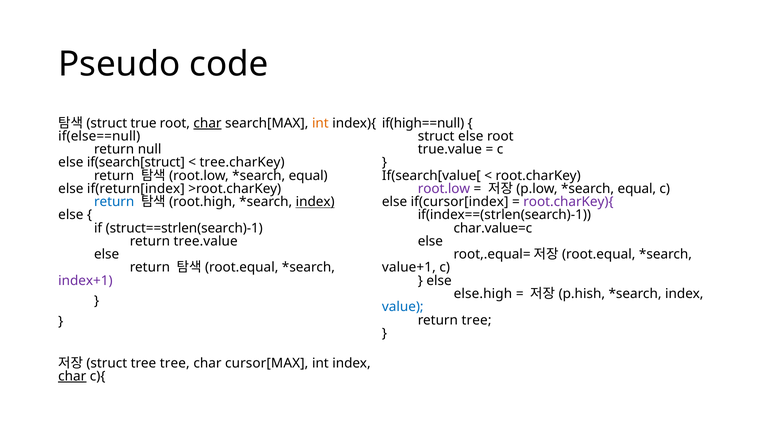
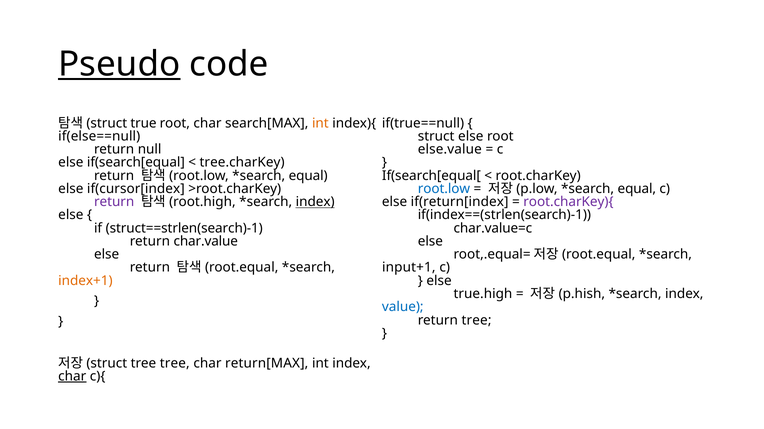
Pseudo underline: none -> present
char at (208, 123) underline: present -> none
if(high==null: if(high==null -> if(true==null
true.value: true.value -> else.value
if(search[struct: if(search[struct -> if(search[equal
If(search[value[: If(search[value[ -> If(search[equal[
if(return[index: if(return[index -> if(cursor[index
root.low colour: purple -> blue
return at (114, 202) colour: blue -> purple
if(cursor[index: if(cursor[index -> if(return[index
tree.value: tree.value -> char.value
value+1: value+1 -> input+1
index+1 colour: purple -> orange
else.high: else.high -> true.high
cursor[MAX: cursor[MAX -> return[MAX
